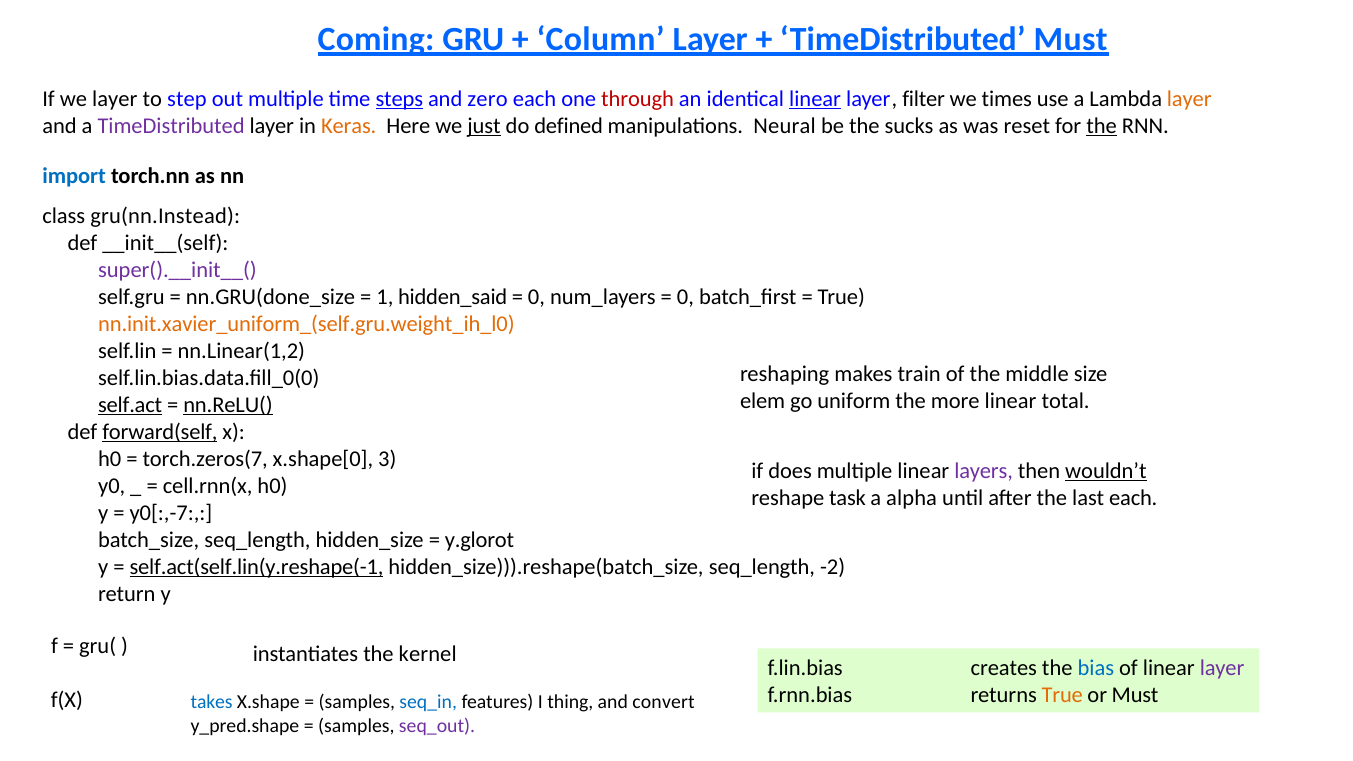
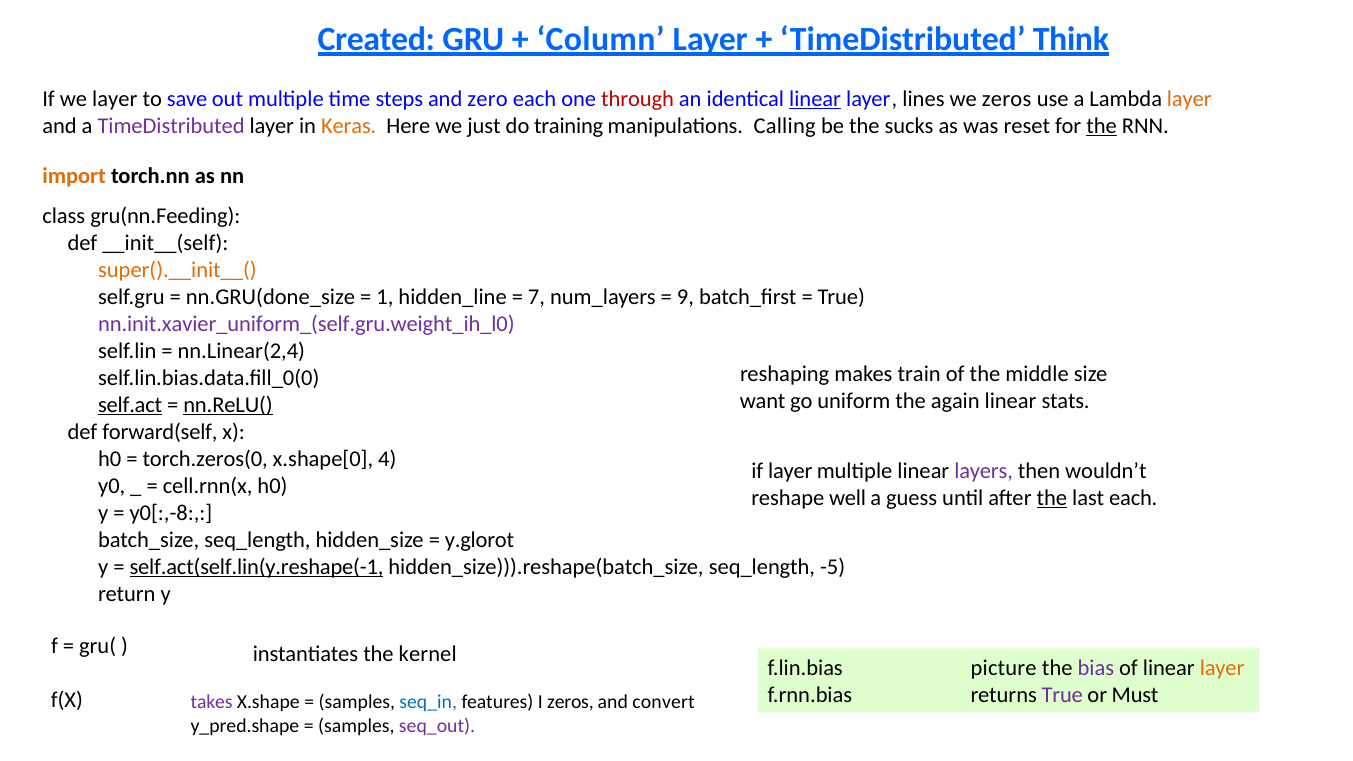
Coming: Coming -> Created
TimeDistributed Must: Must -> Think
step: step -> save
steps underline: present -> none
filter: filter -> lines
we times: times -> zeros
just underline: present -> none
defined: defined -> training
Neural: Neural -> Calling
import colour: blue -> orange
gru(nn.Instead: gru(nn.Instead -> gru(nn.Feeding
super().__init__( colour: purple -> orange
hidden_said: hidden_said -> hidden_line
0 at (536, 297): 0 -> 7
0 at (685, 297): 0 -> 9
nn.init.xavier_uniform_(self.gru.weight_ih_l0 colour: orange -> purple
nn.Linear(1,2: nn.Linear(1,2 -> nn.Linear(2,4
elem: elem -> want
more: more -> again
total: total -> stats
forward(self underline: present -> none
torch.zeros(7: torch.zeros(7 -> torch.zeros(0
3: 3 -> 4
if does: does -> layer
wouldn’t underline: present -> none
task: task -> well
alpha: alpha -> guess
the at (1052, 498) underline: none -> present
y0[:,-7: y0[:,-7 -> y0[:,-8
-2: -2 -> -5
creates: creates -> picture
bias colour: blue -> purple
layer at (1222, 668) colour: purple -> orange
True at (1062, 695) colour: orange -> purple
takes colour: blue -> purple
I thing: thing -> zeros
